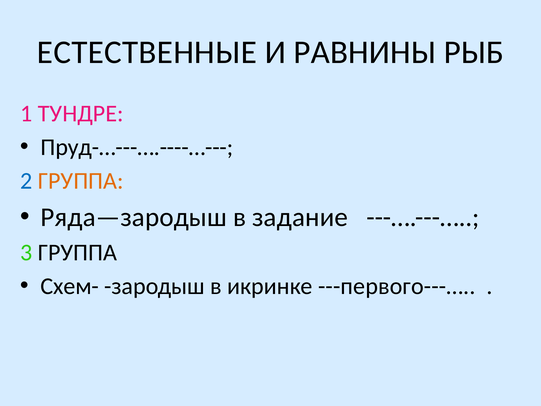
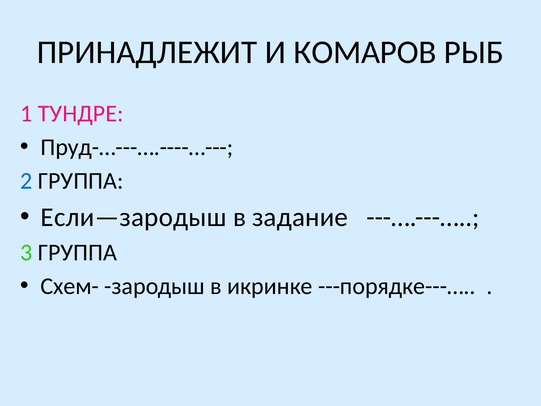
ЕСТЕСТВЕННЫЕ: ЕСТЕСТВЕННЫЕ -> ПРИНАДЛЕЖИТ
РАВНИНЫ: РАВНИНЫ -> КОМАРОВ
ГРУППА at (81, 181) colour: orange -> black
Ряда—зародыш: Ряда—зародыш -> Если—зародыш
---первого---…: ---первого---… -> ---порядке---…
